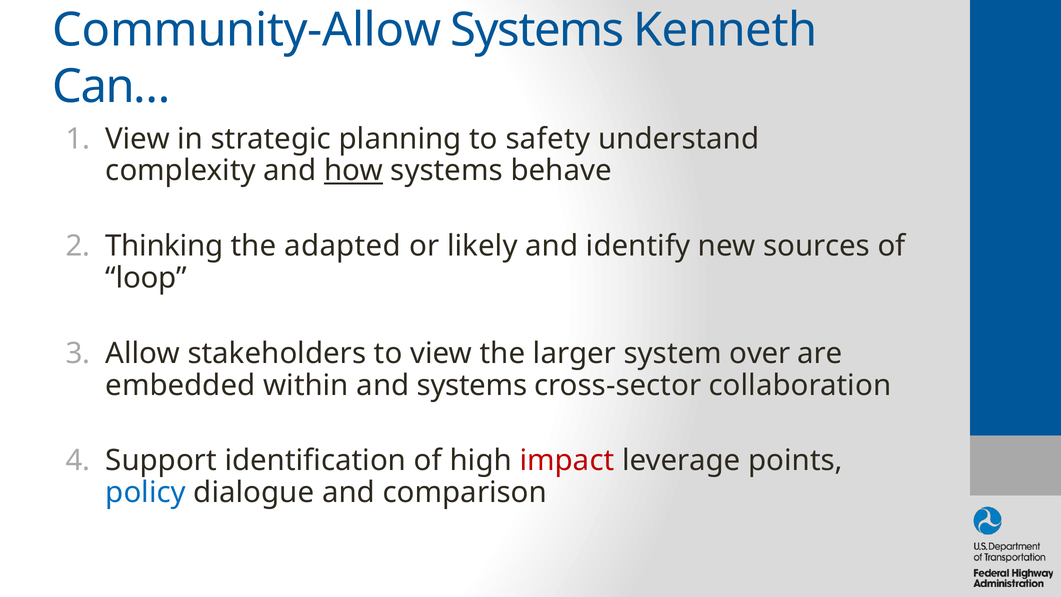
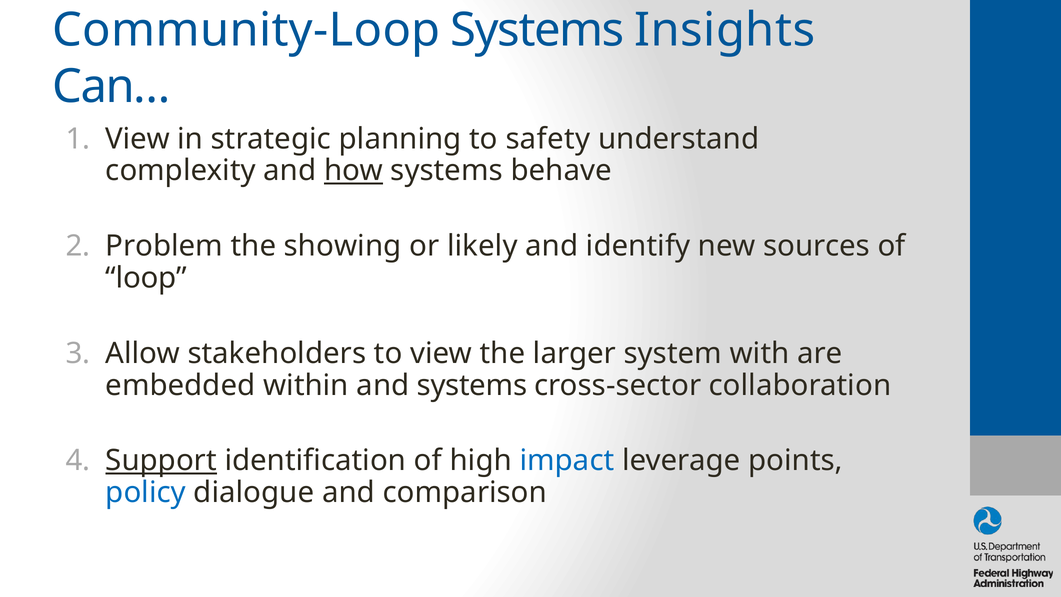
Community-Allow: Community-Allow -> Community-Loop
Kenneth: Kenneth -> Insights
Thinking: Thinking -> Problem
adapted: adapted -> showing
over: over -> with
Support underline: none -> present
impact colour: red -> blue
